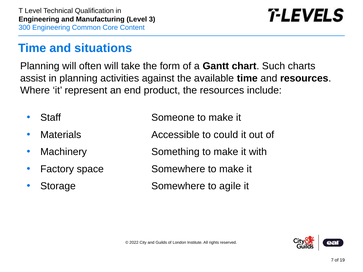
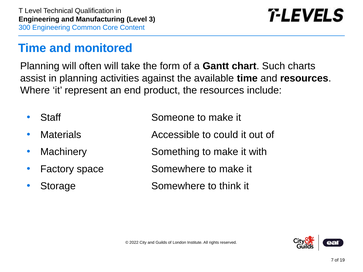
situations: situations -> monitored
agile: agile -> think
